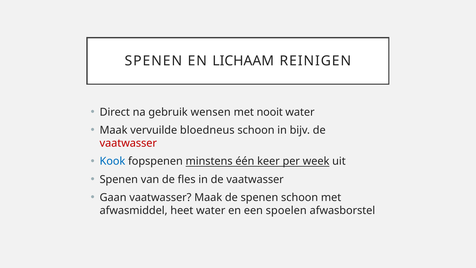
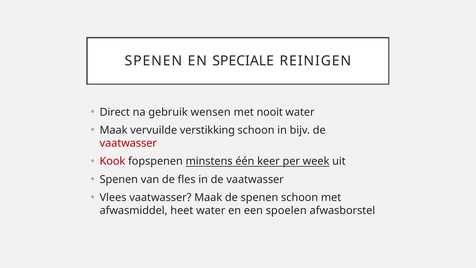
LICHAAM: LICHAAM -> SPECIALE
bloedneus: bloedneus -> verstikking
Kook colour: blue -> red
Gaan: Gaan -> Vlees
